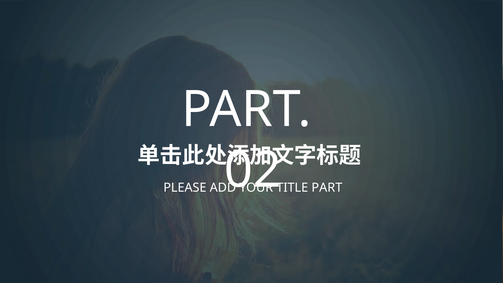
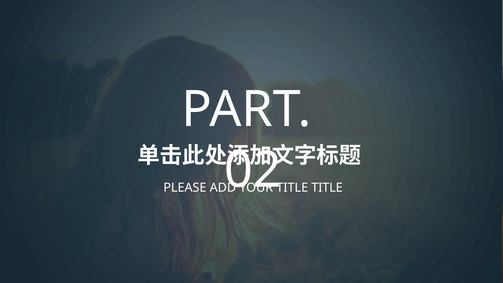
TITLE PART: PART -> TITLE
